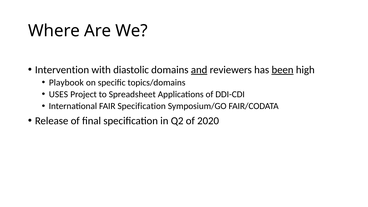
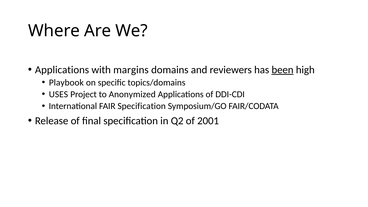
Intervention at (62, 70): Intervention -> Applications
diastolic: diastolic -> margins
and underline: present -> none
Spreadsheet: Spreadsheet -> Anonymized
2020: 2020 -> 2001
